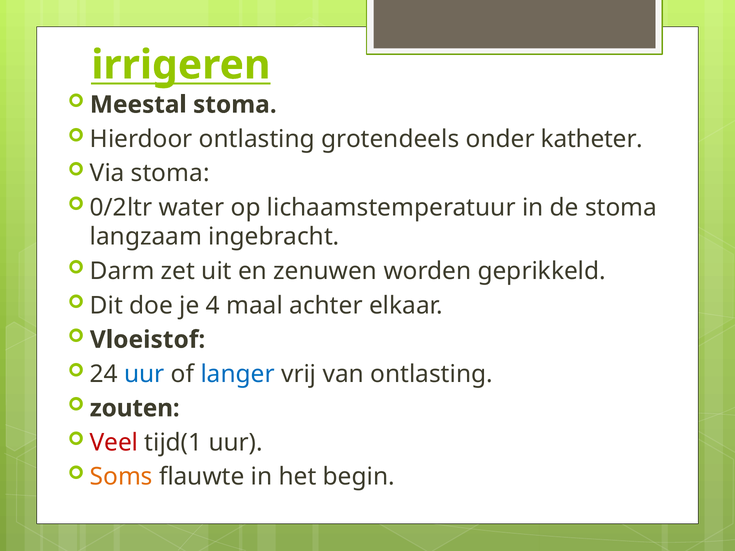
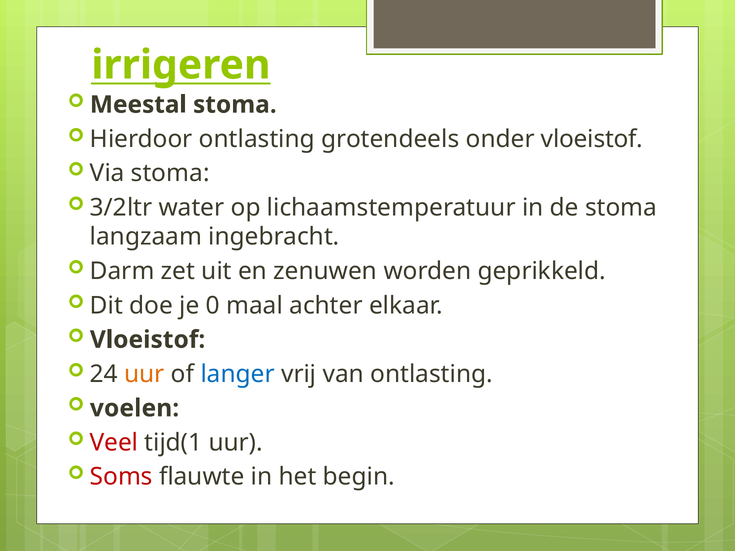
onder katheter: katheter -> vloeistof
0/2ltr: 0/2ltr -> 3/2ltr
4: 4 -> 0
uur at (144, 374) colour: blue -> orange
zouten: zouten -> voelen
Soms colour: orange -> red
